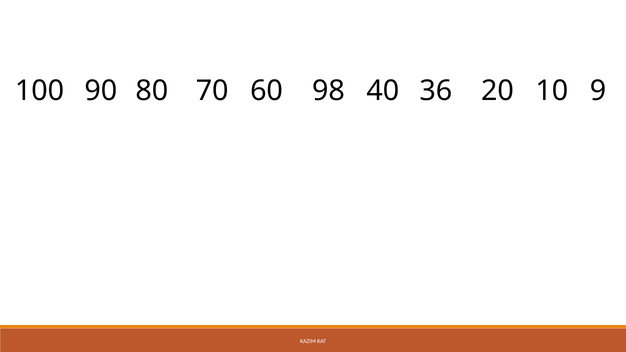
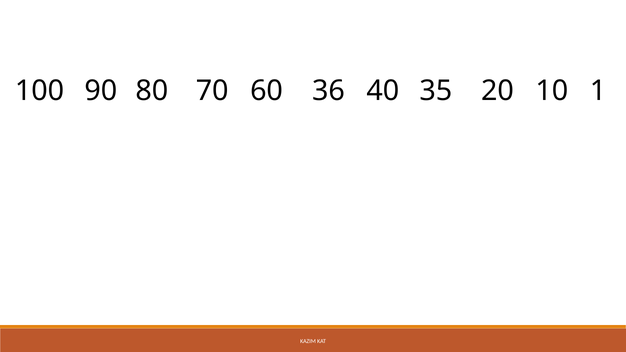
98: 98 -> 36
36: 36 -> 35
9: 9 -> 1
